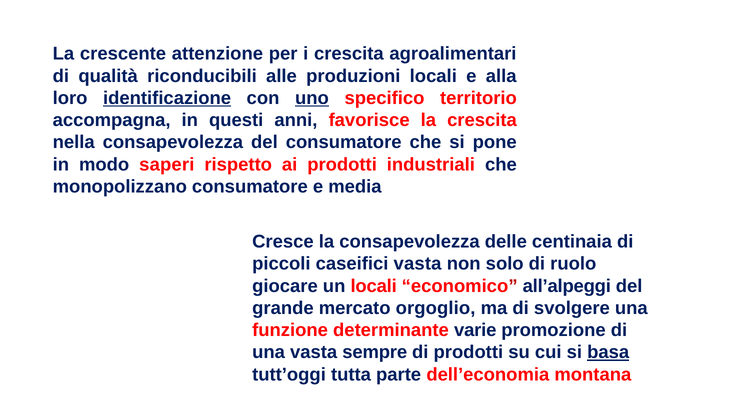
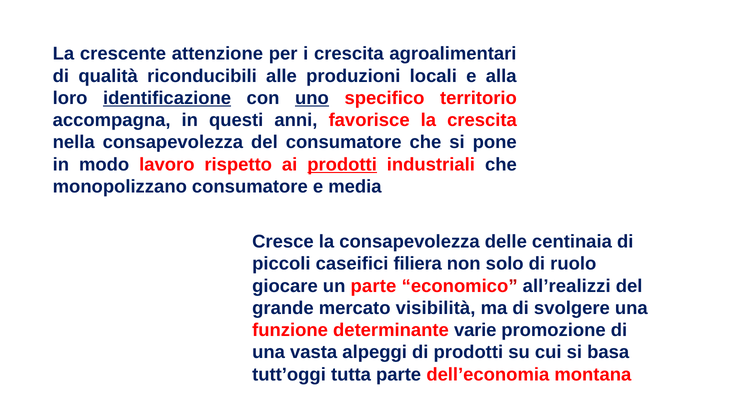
saperi: saperi -> lavoro
prodotti at (342, 165) underline: none -> present
caseifici vasta: vasta -> filiera
un locali: locali -> parte
all’alpeggi: all’alpeggi -> all’realizzi
orgoglio: orgoglio -> visibilità
sempre: sempre -> alpeggi
basa underline: present -> none
